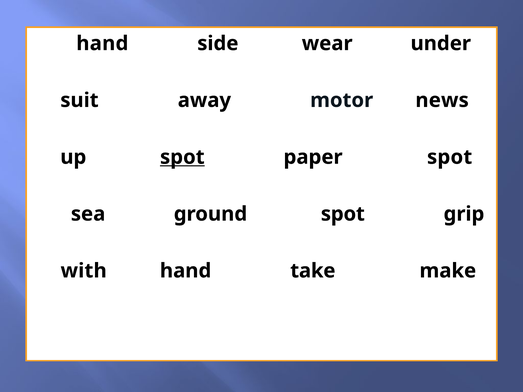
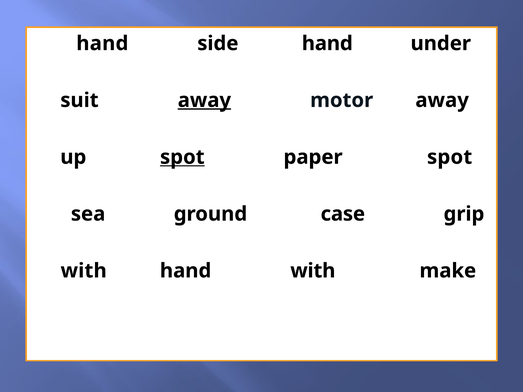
side wear: wear -> hand
away at (204, 100) underline: none -> present
motor news: news -> away
ground spot: spot -> case
hand take: take -> with
